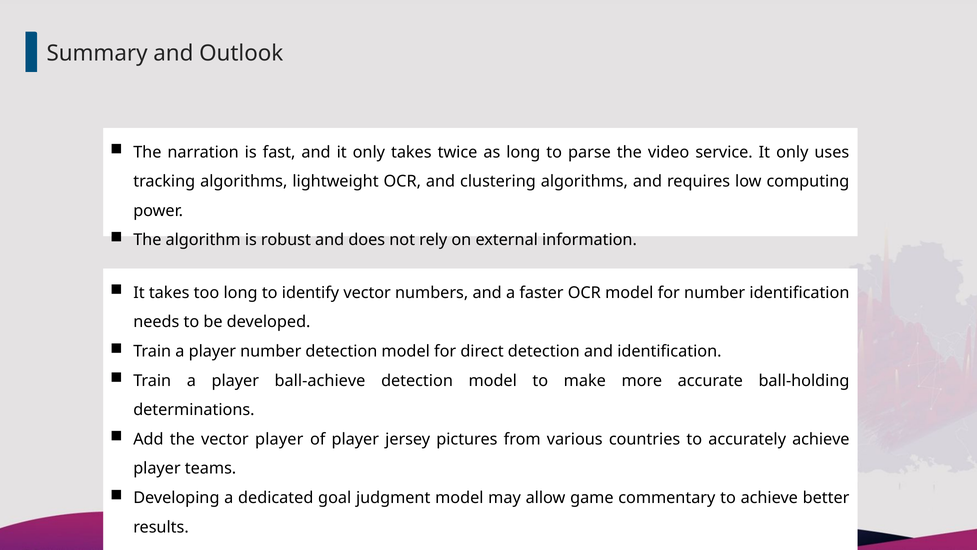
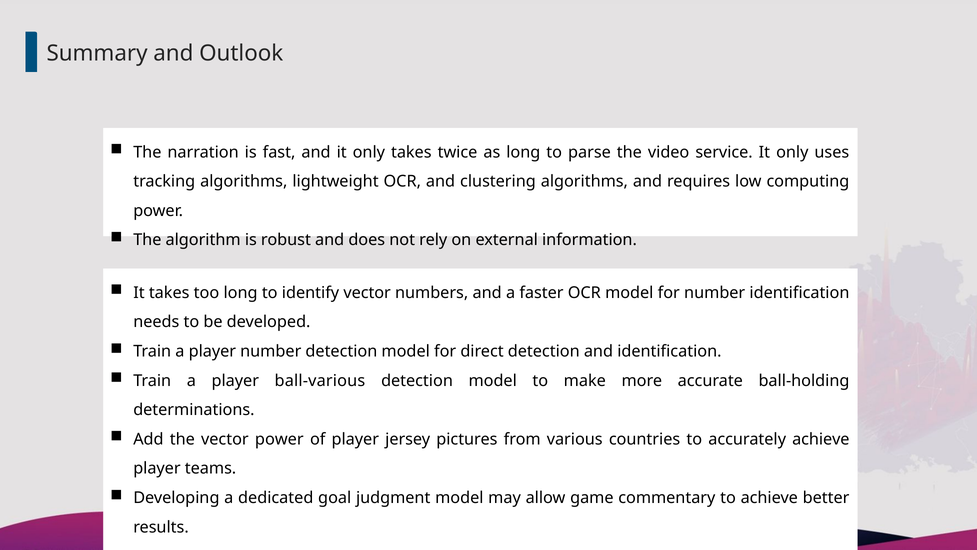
ball-achieve: ball-achieve -> ball-various
vector player: player -> power
